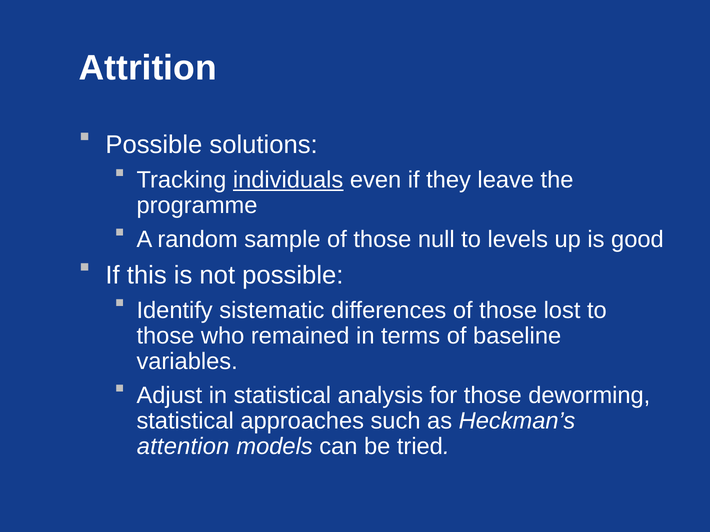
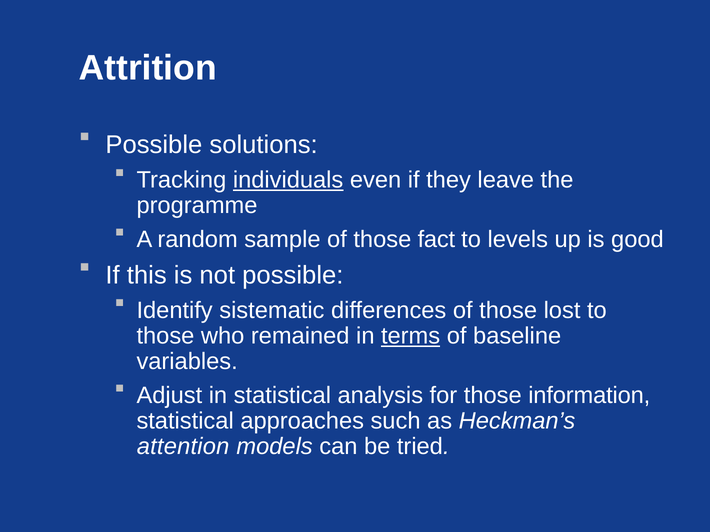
null: null -> fact
terms underline: none -> present
deworming: deworming -> information
